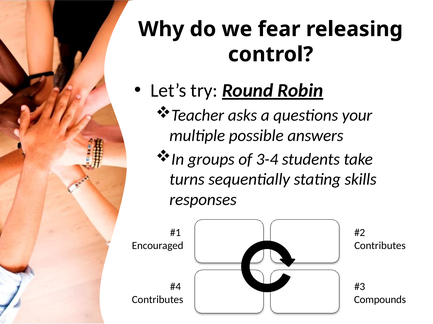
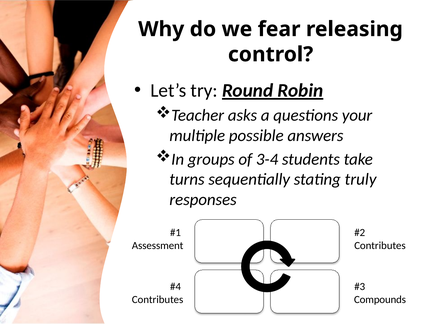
skills: skills -> truly
Encouraged: Encouraged -> Assessment
